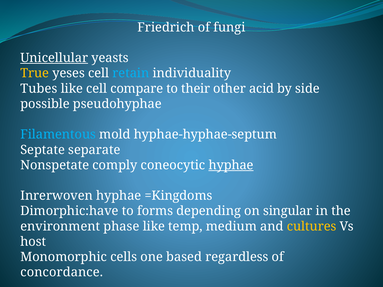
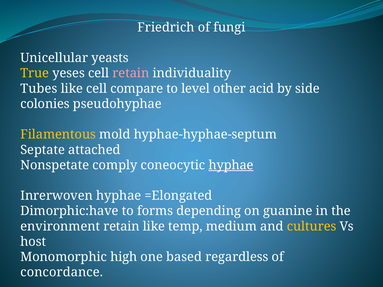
Unicellular underline: present -> none
retain at (131, 73) colour: light blue -> pink
their: their -> level
possible: possible -> colonies
Filamentous colour: light blue -> yellow
separate: separate -> attached
=Kingdoms: =Kingdoms -> =Elongated
singular: singular -> guanine
environment phase: phase -> retain
cells: cells -> high
